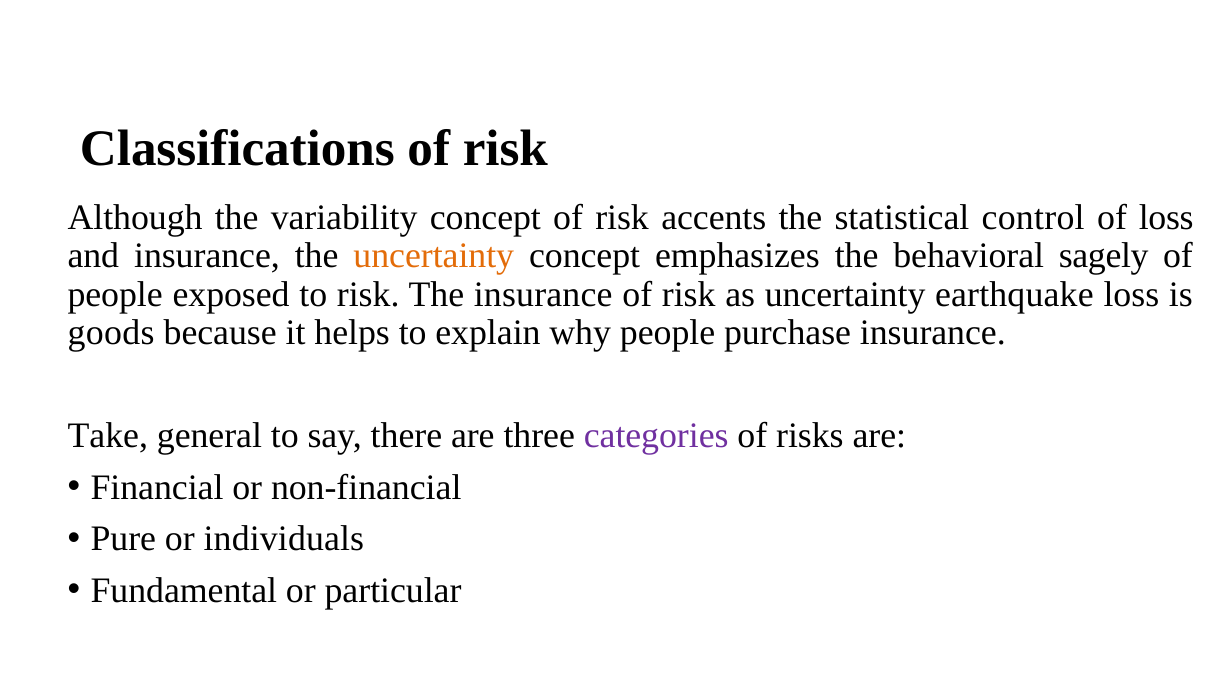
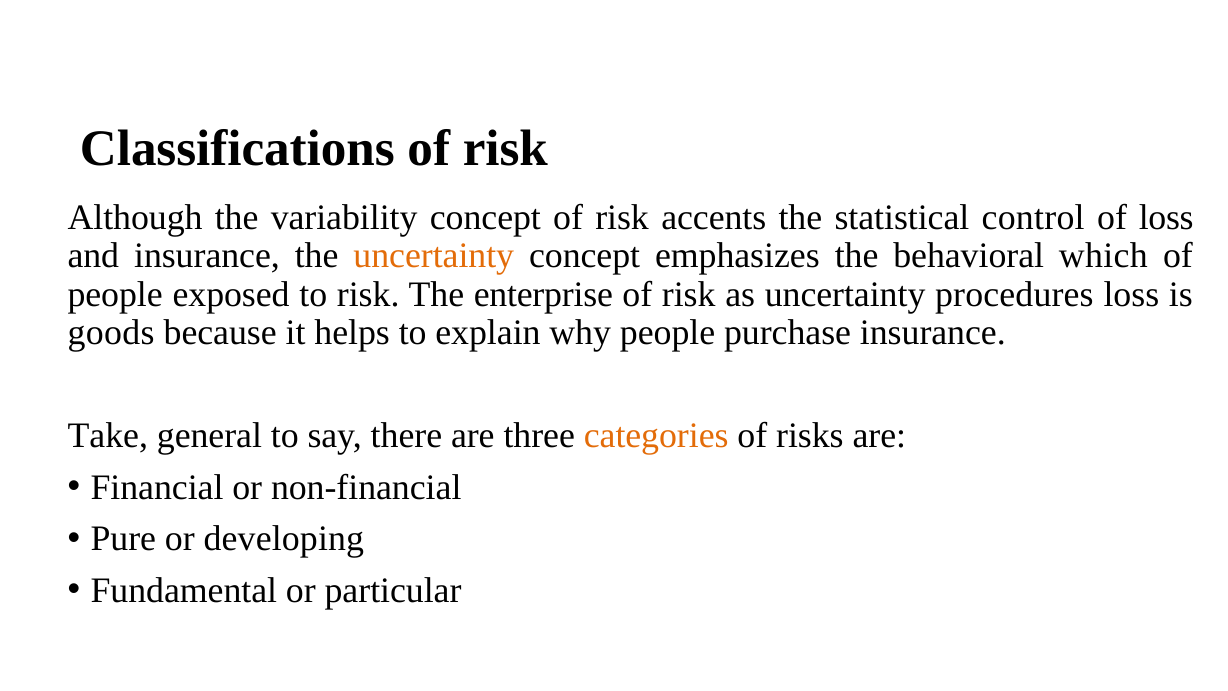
sagely: sagely -> which
The insurance: insurance -> enterprise
earthquake: earthquake -> procedures
categories colour: purple -> orange
individuals: individuals -> developing
